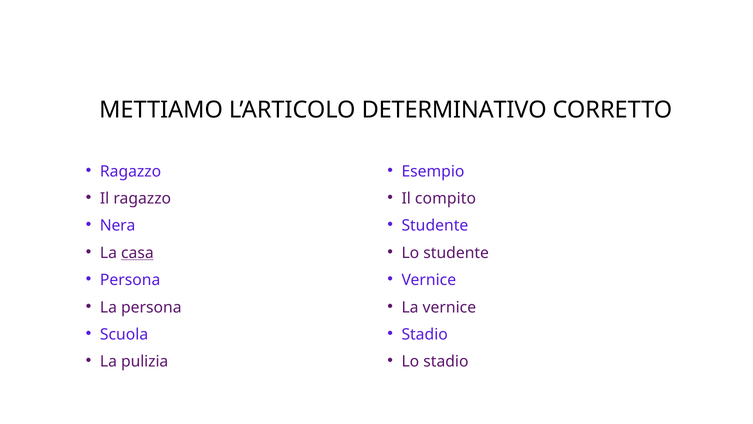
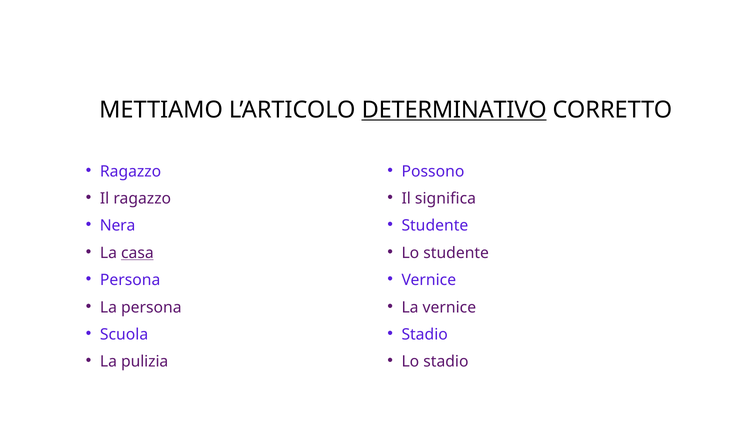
DETERMINATIVO underline: none -> present
Esempio: Esempio -> Possono
compito: compito -> significa
